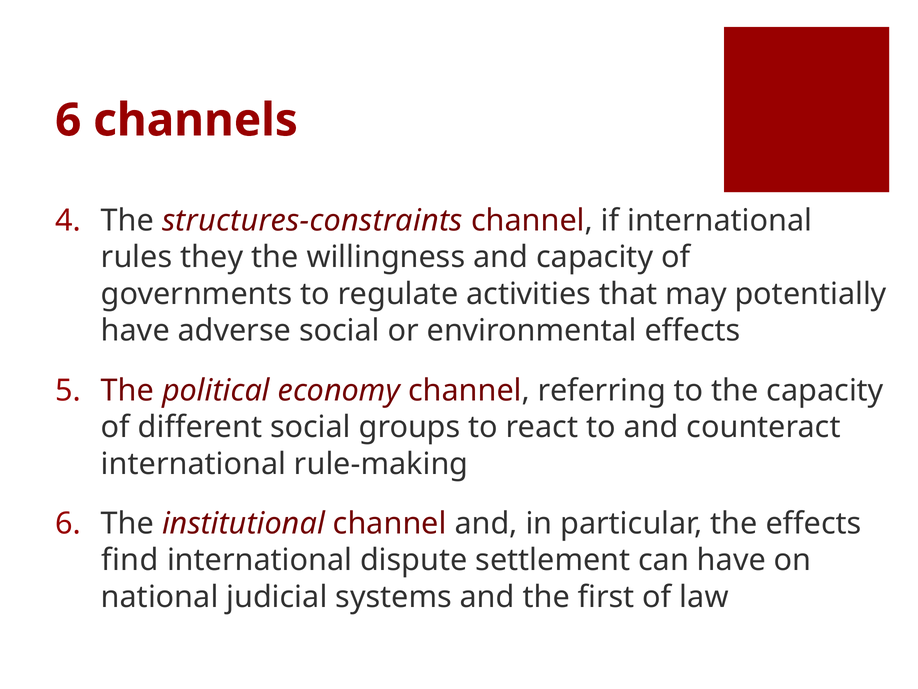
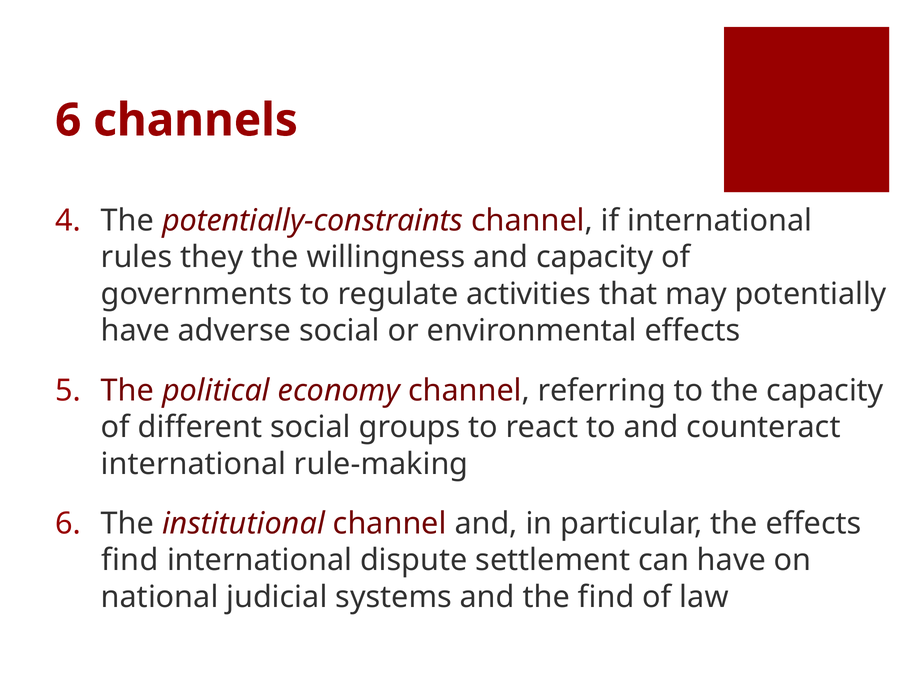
structures-constraints: structures-constraints -> potentially-constraints
the first: first -> find
